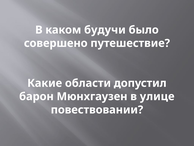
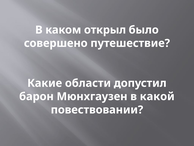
будучи: будучи -> открыл
улице: улице -> какой
